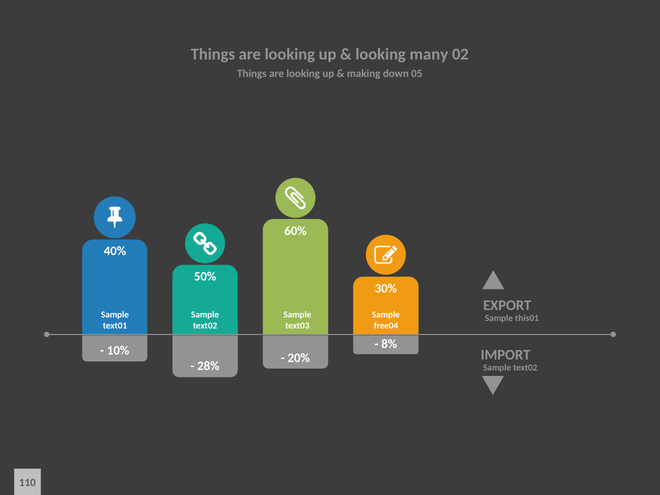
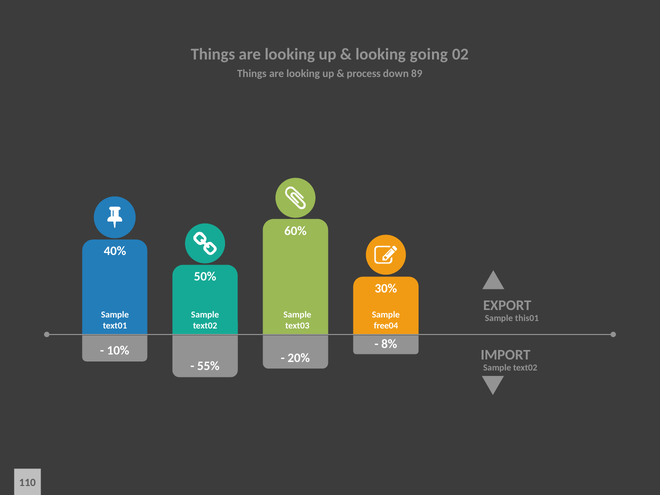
many: many -> going
making: making -> process
05: 05 -> 89
28%: 28% -> 55%
